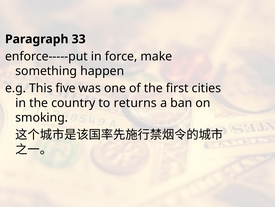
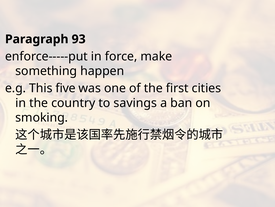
33: 33 -> 93
returns: returns -> savings
